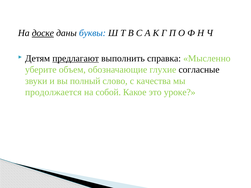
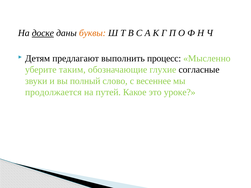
буквы colour: blue -> orange
предлагают underline: present -> none
справка: справка -> процесс
объем: объем -> таким
качества: качества -> весеннее
собой: собой -> путей
